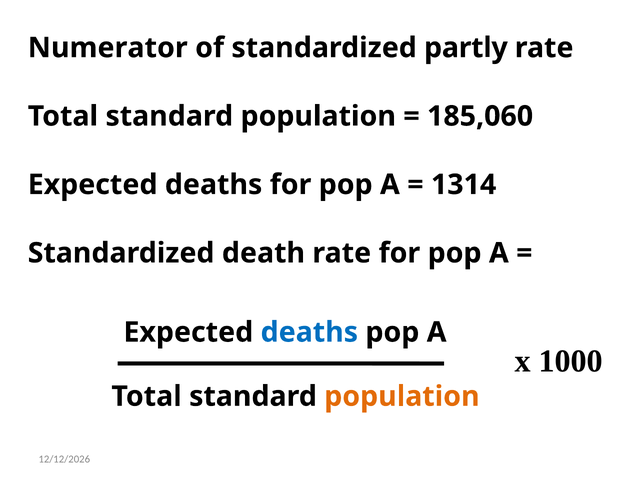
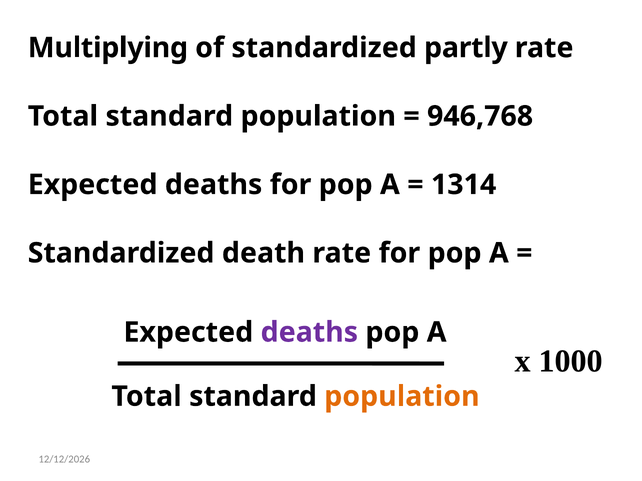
Numerator: Numerator -> Multiplying
185,060: 185,060 -> 946,768
deaths at (309, 333) colour: blue -> purple
